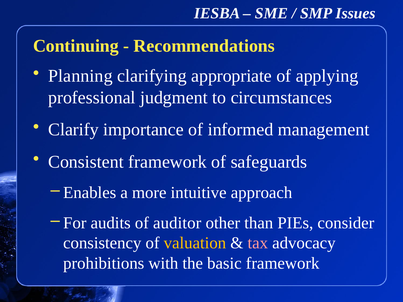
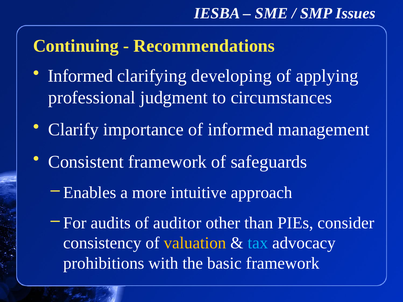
Planning at (80, 76): Planning -> Informed
appropriate: appropriate -> developing
tax colour: pink -> light blue
